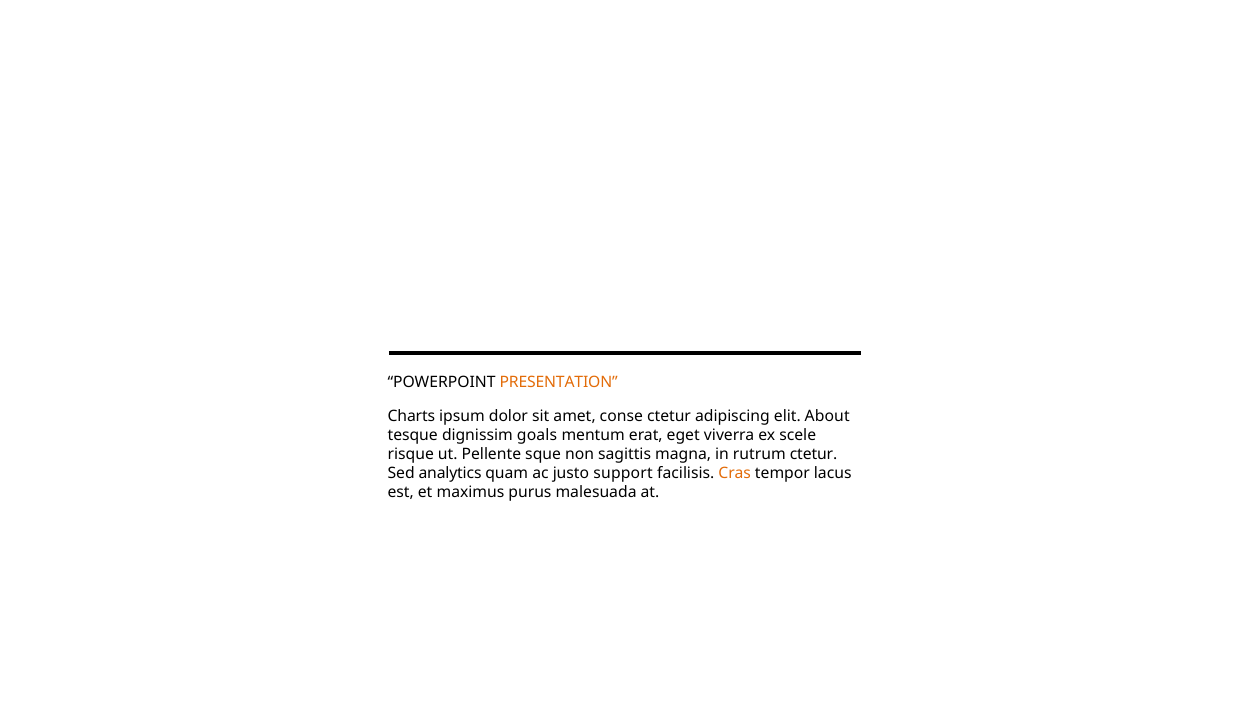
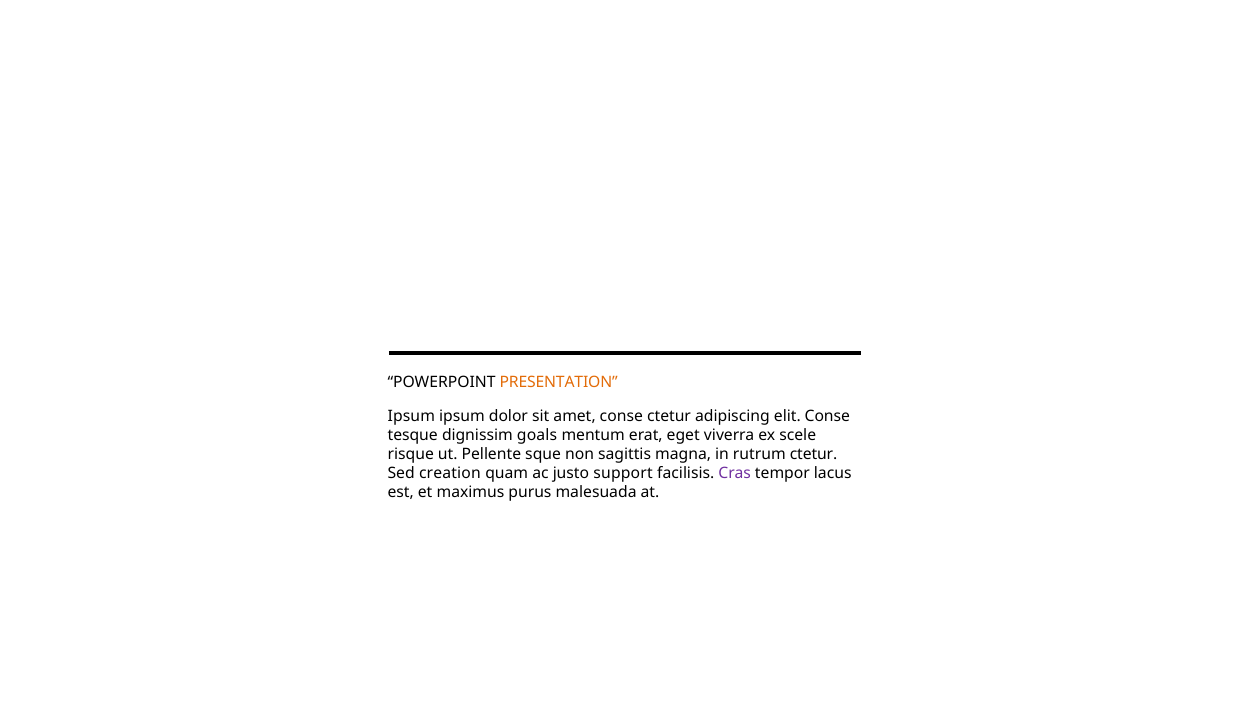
Charts at (411, 417): Charts -> Ipsum
elit About: About -> Conse
analytics: analytics -> creation
Cras colour: orange -> purple
